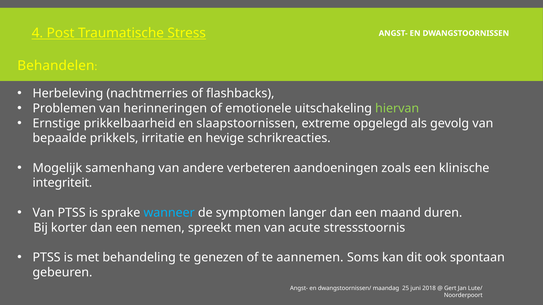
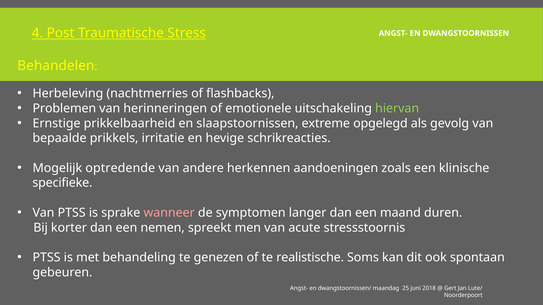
samenhang: samenhang -> optredende
verbeteren: verbeteren -> herkennen
integriteit: integriteit -> specifieke
wanneer colour: light blue -> pink
aannemen: aannemen -> realistische
